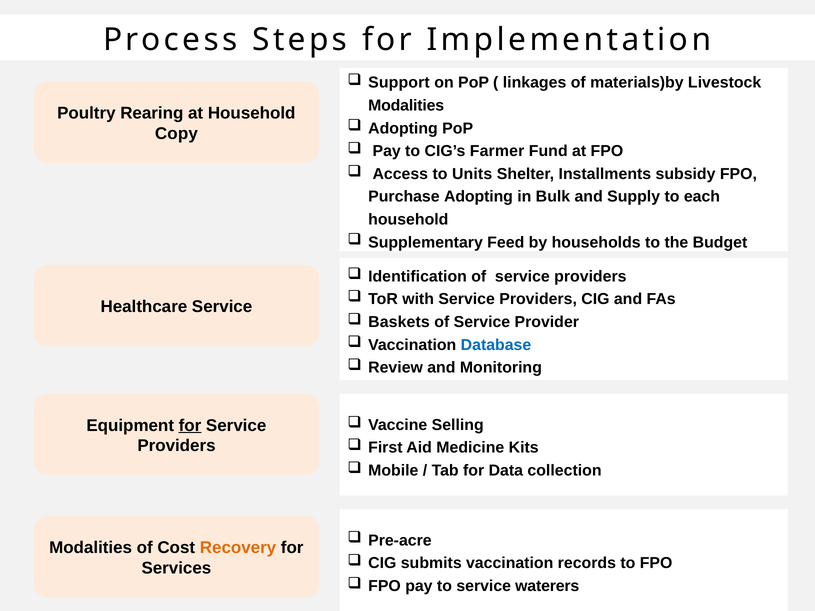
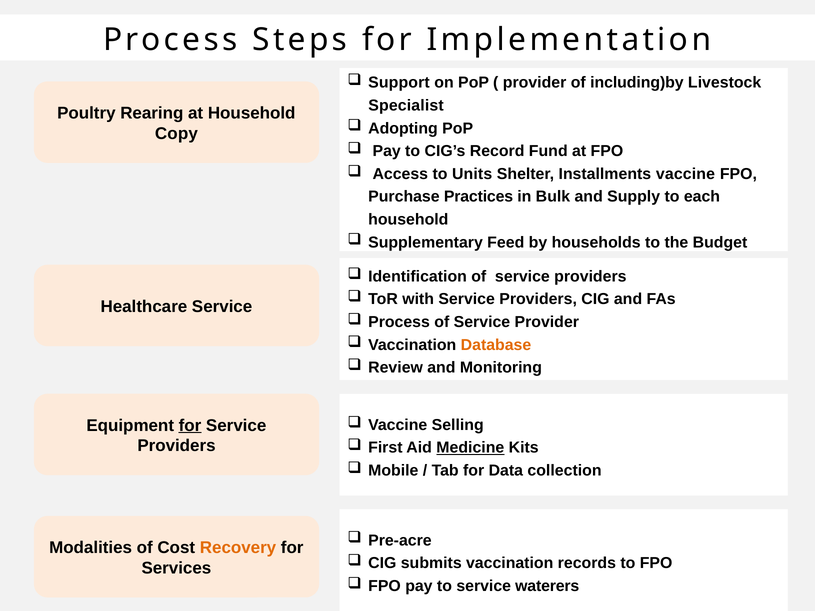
linkages at (535, 83): linkages -> provider
materials)by: materials)by -> including)by
Modalities at (406, 106): Modalities -> Specialist
Farmer: Farmer -> Record
Installments subsidy: subsidy -> vaccine
Purchase Adopting: Adopting -> Practices
Baskets at (399, 322): Baskets -> Process
Database colour: blue -> orange
Medicine underline: none -> present
